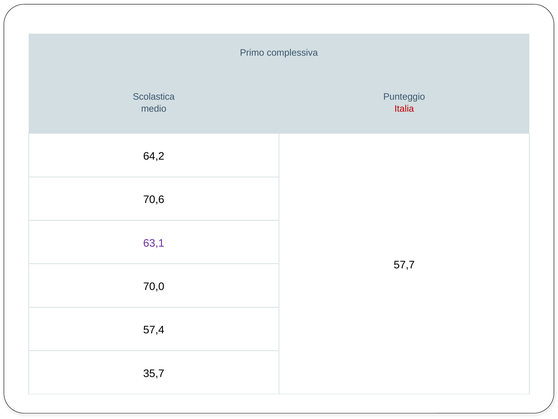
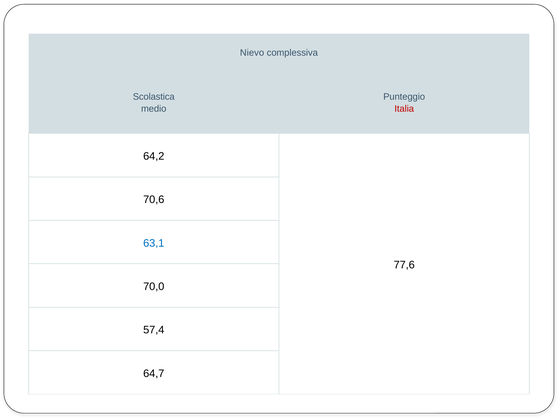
Primo: Primo -> Nievo
63,1 colour: purple -> blue
57,7: 57,7 -> 77,6
35,7: 35,7 -> 64,7
